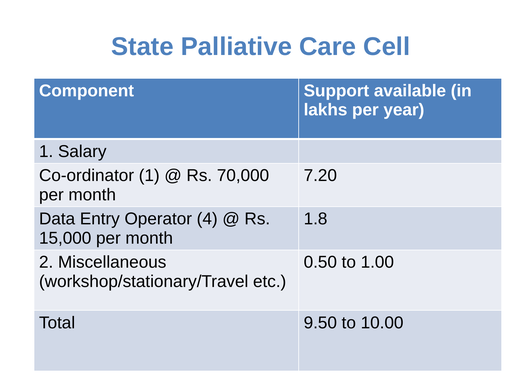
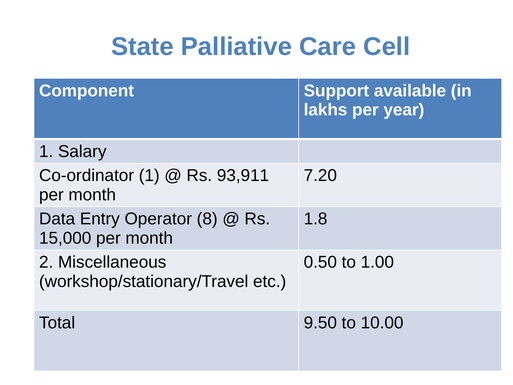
70,000: 70,000 -> 93,911
4: 4 -> 8
